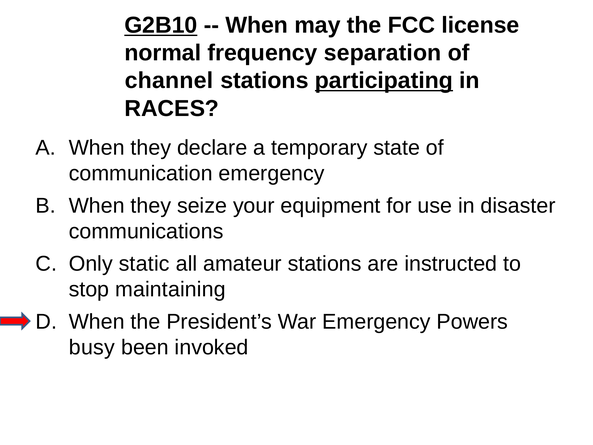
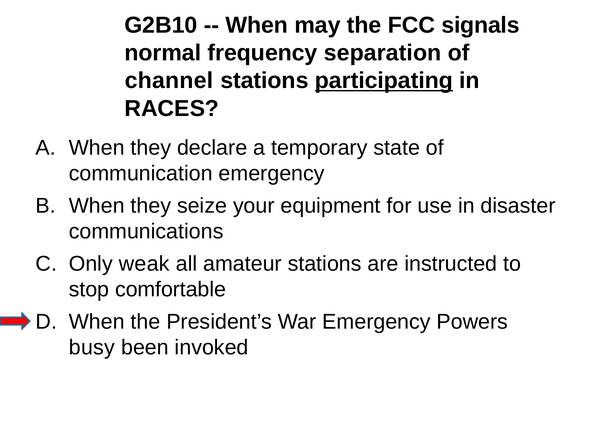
G2B10 underline: present -> none
license: license -> signals
static: static -> weak
maintaining: maintaining -> comfortable
